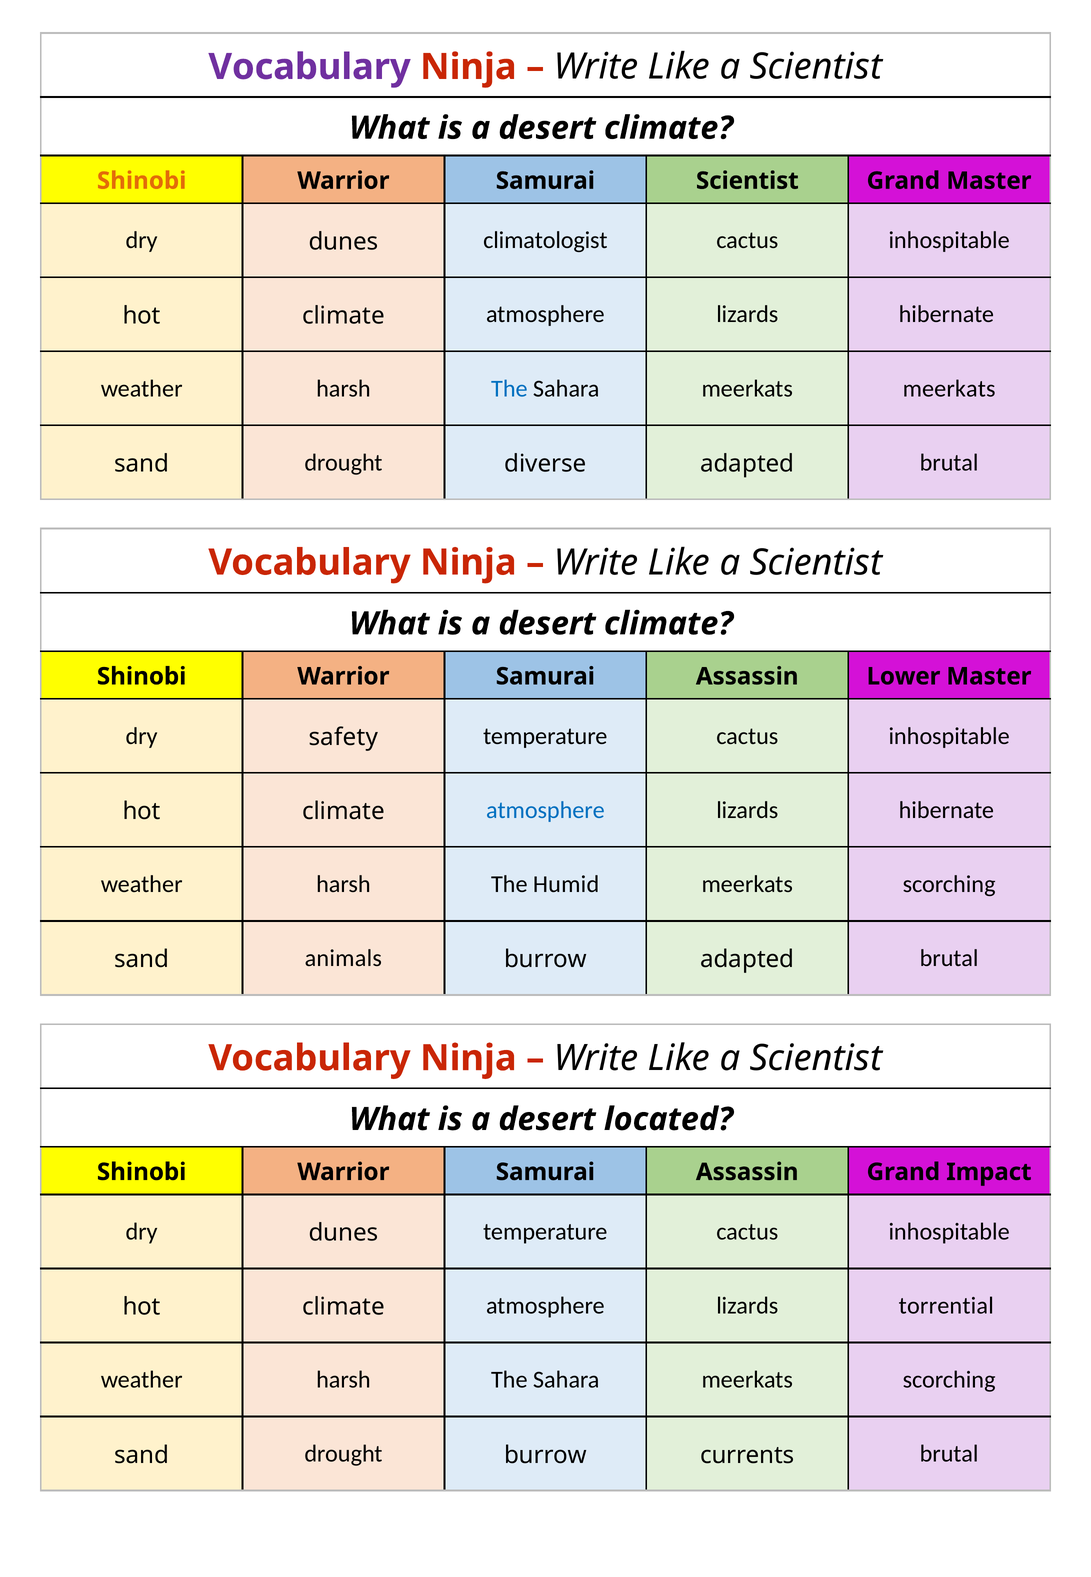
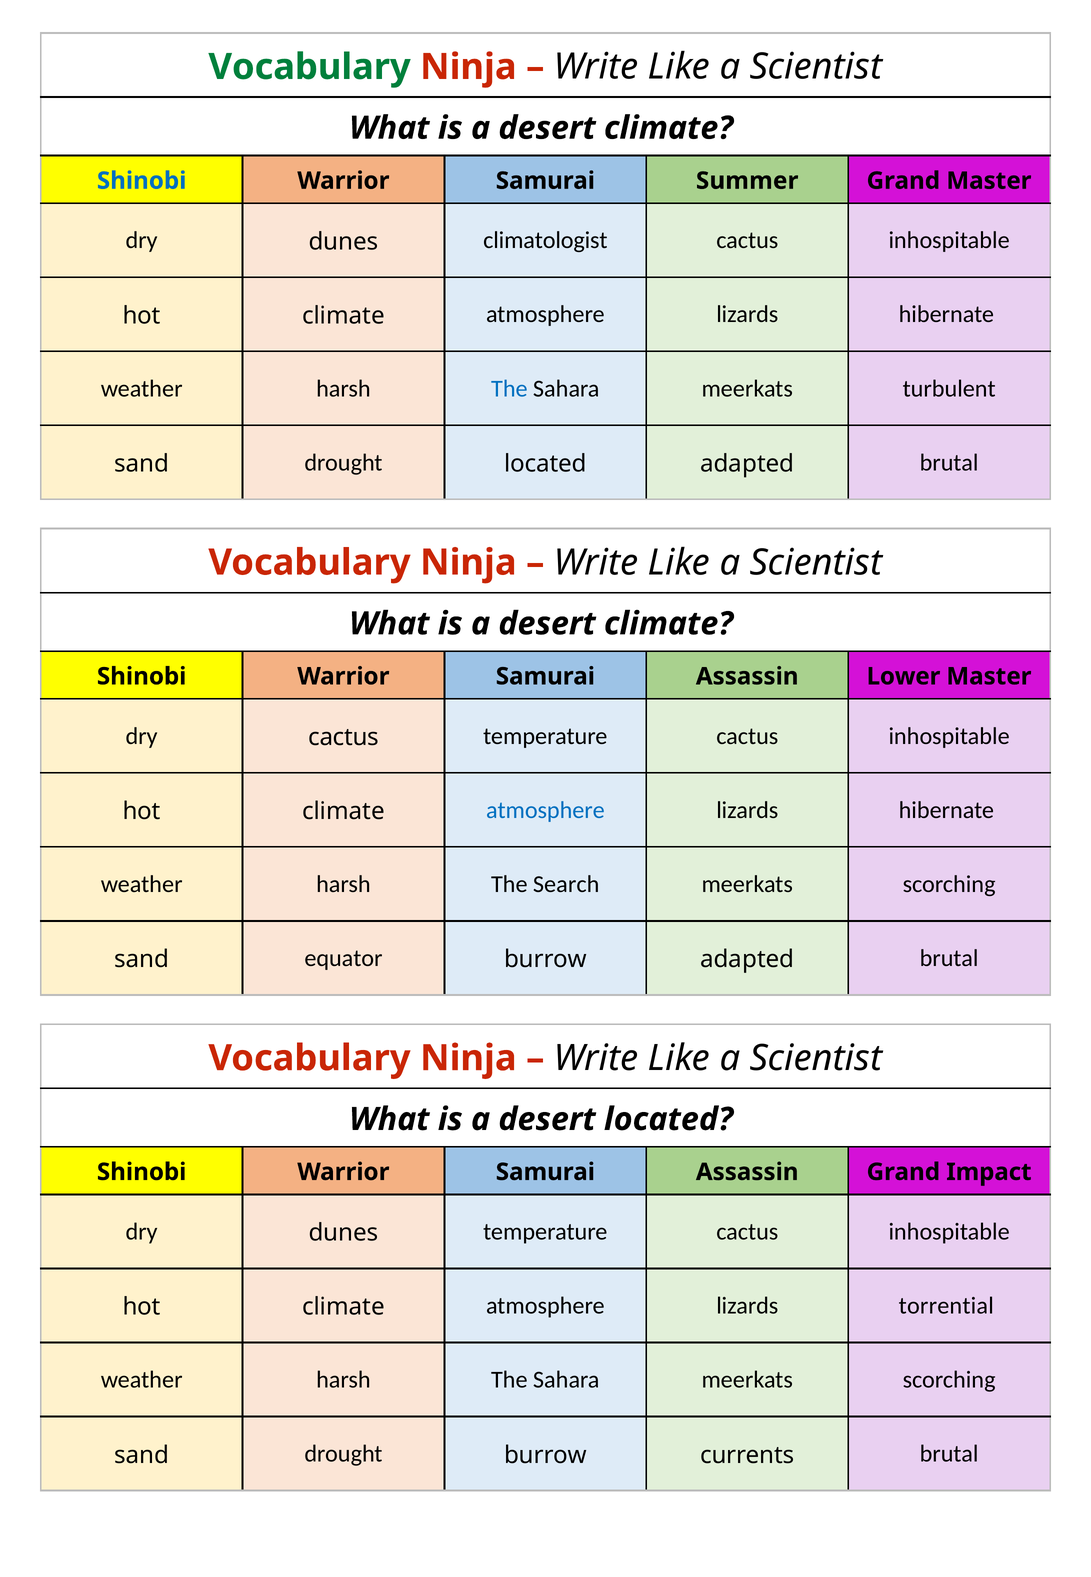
Vocabulary at (310, 67) colour: purple -> green
Shinobi at (142, 181) colour: orange -> blue
Samurai Scientist: Scientist -> Summer
meerkats meerkats: meerkats -> turbulent
drought diverse: diverse -> located
dry safety: safety -> cactus
Humid: Humid -> Search
animals: animals -> equator
